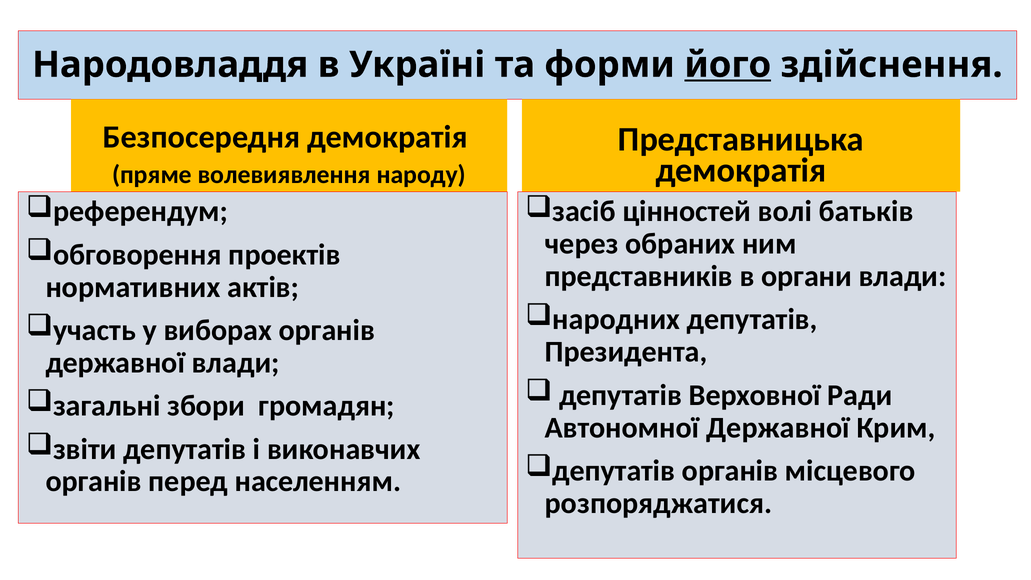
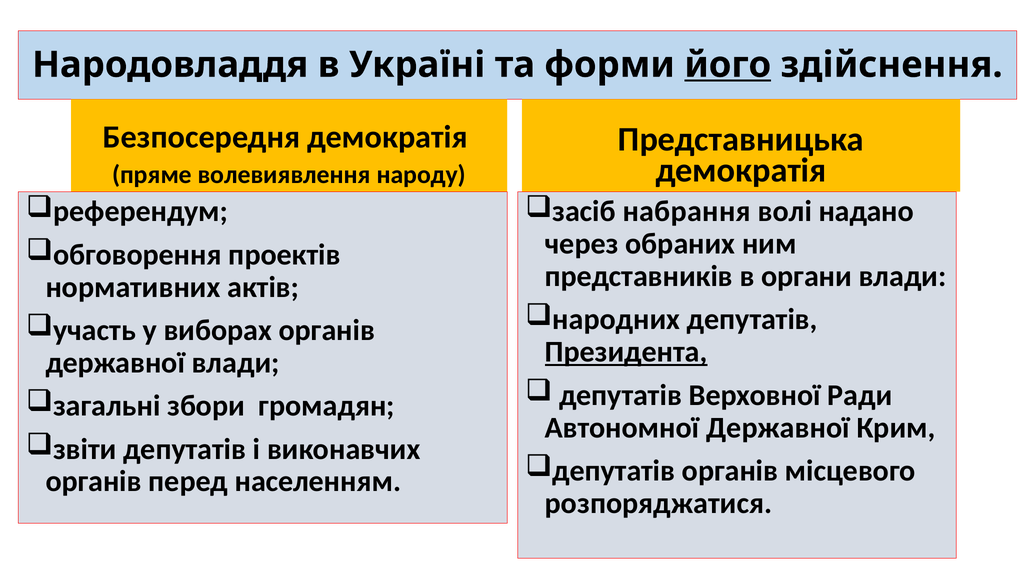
цінностей: цінностей -> набрання
батьків: батьків -> надано
Президента underline: none -> present
